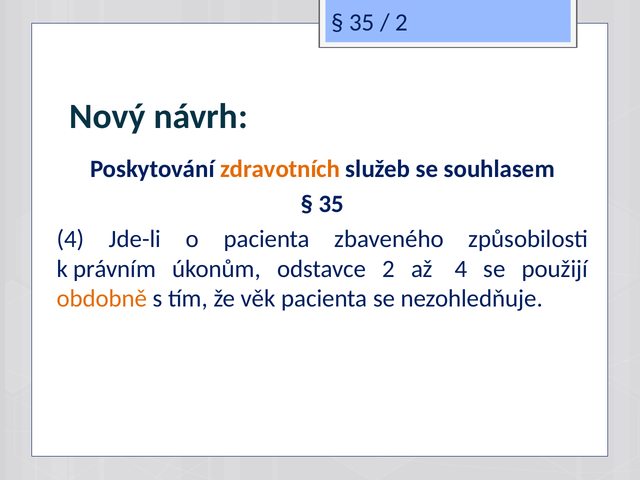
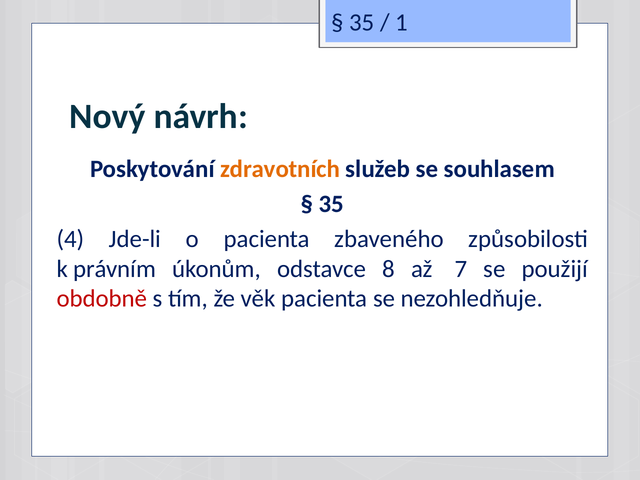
2 at (402, 23): 2 -> 1
odstavce 2: 2 -> 8
až 4: 4 -> 7
obdobně colour: orange -> red
